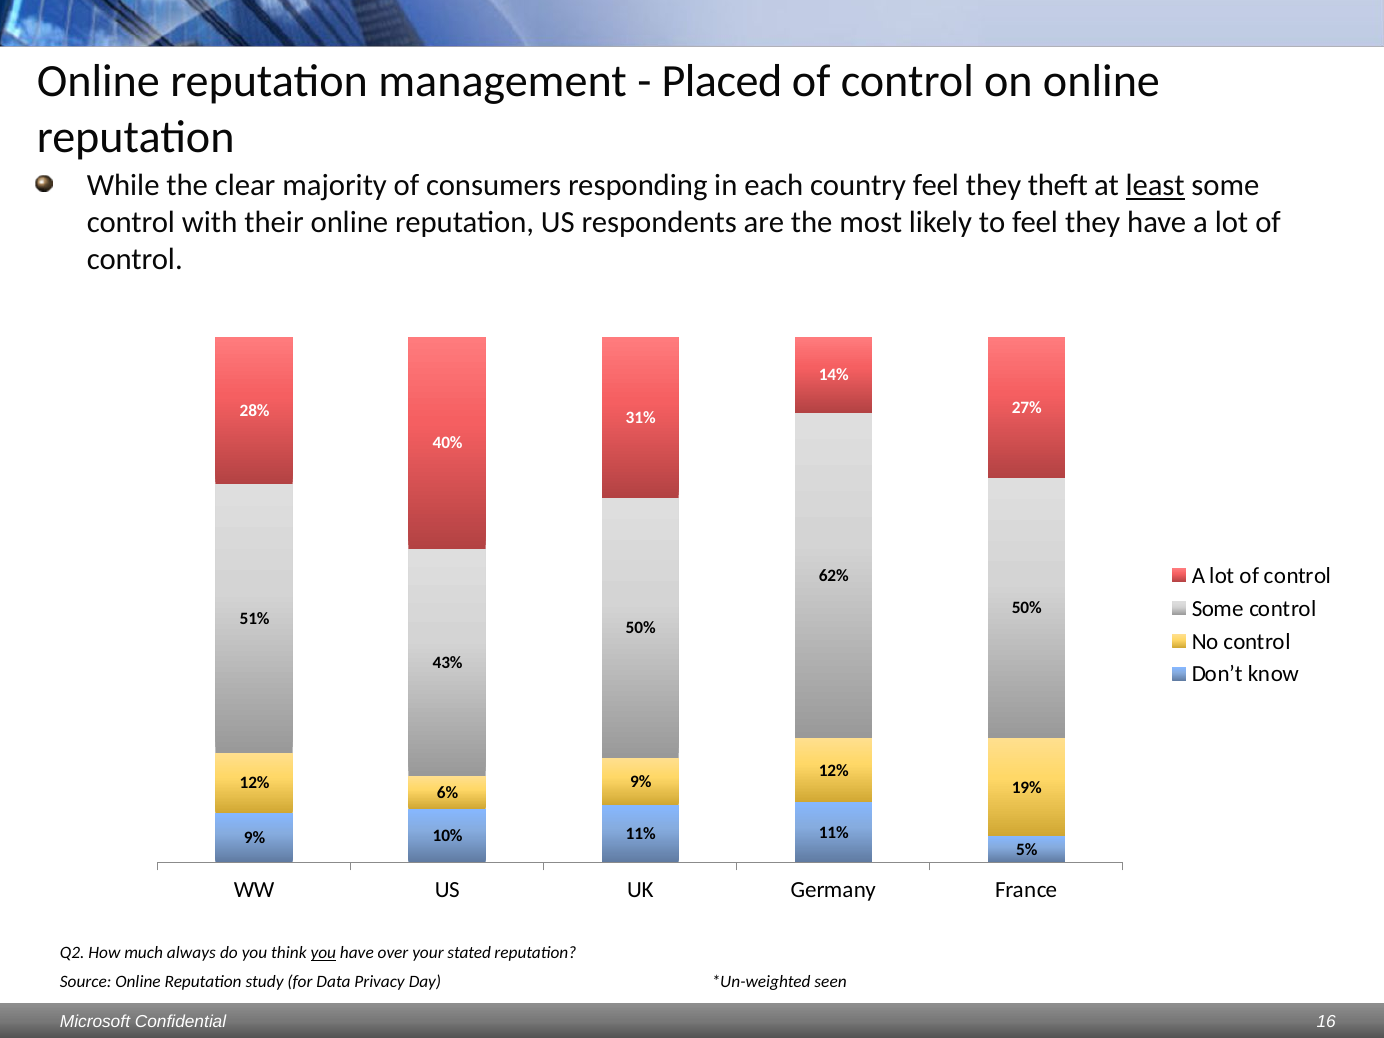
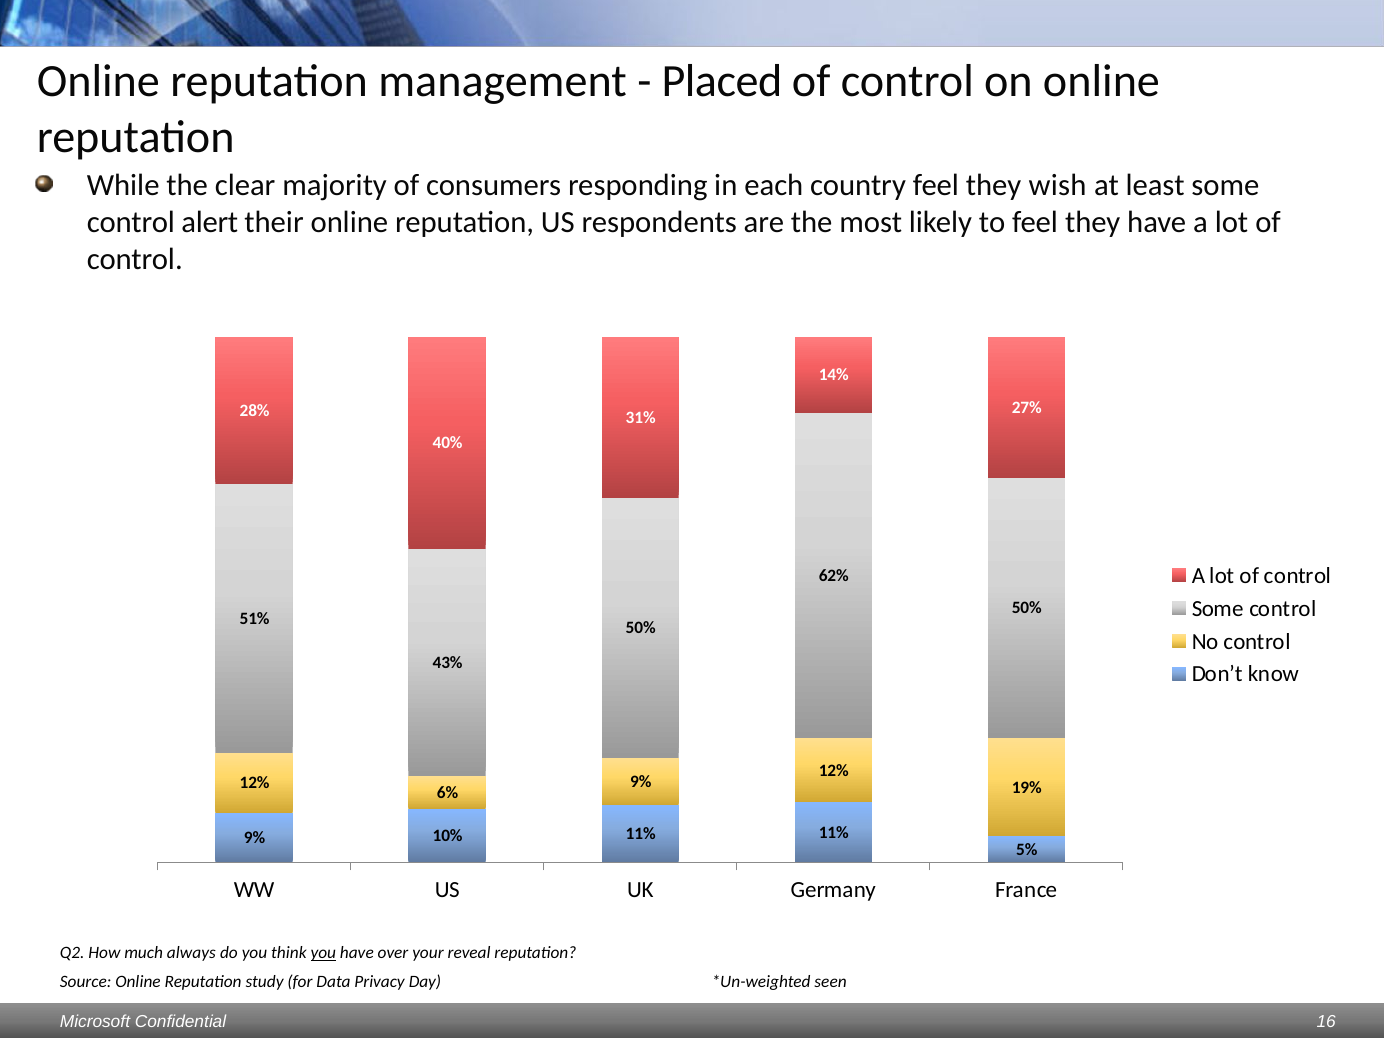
theft: theft -> wish
least underline: present -> none
with: with -> alert
stated: stated -> reveal
